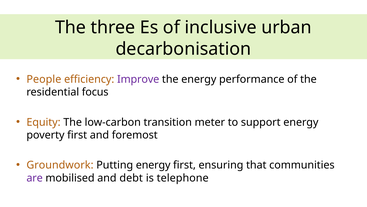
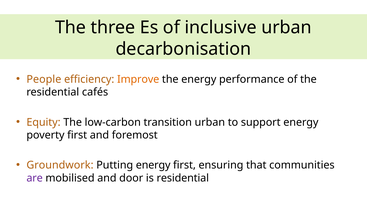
Improve colour: purple -> orange
focus: focus -> cafés
transition meter: meter -> urban
debt: debt -> door
is telephone: telephone -> residential
